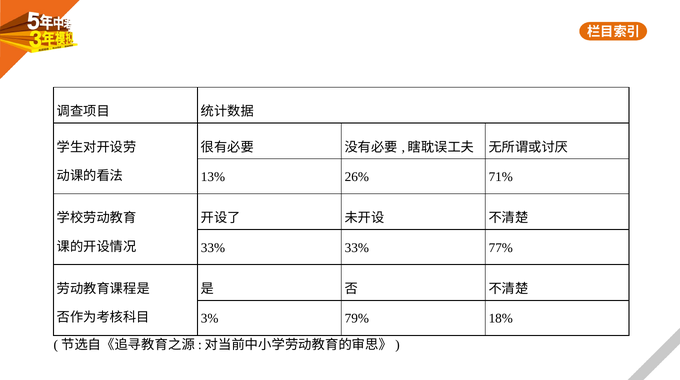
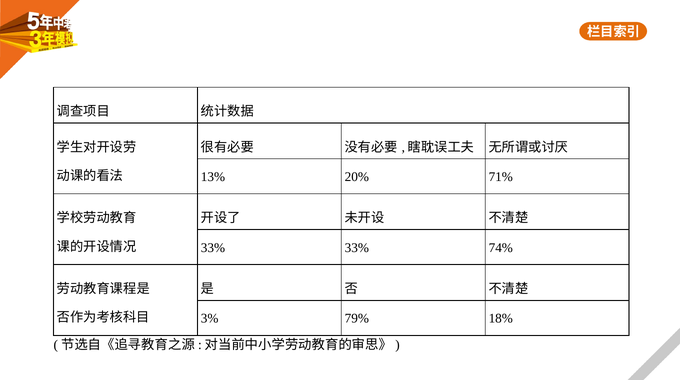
26%: 26% -> 20%
77%: 77% -> 74%
